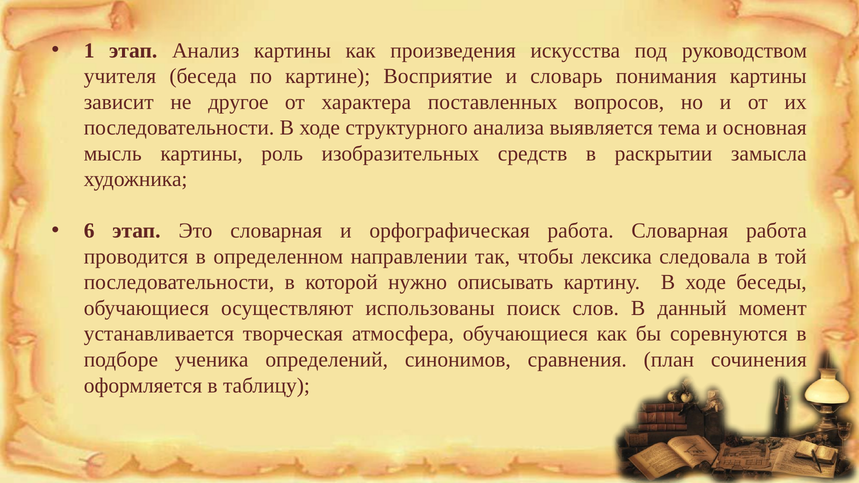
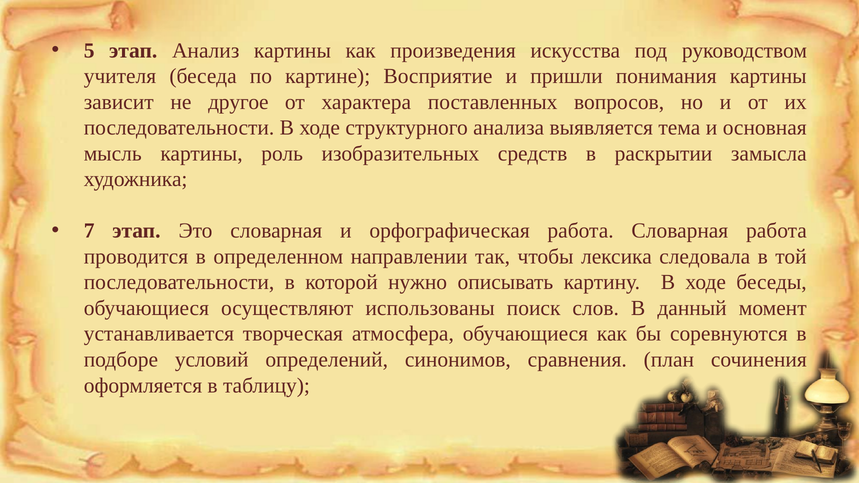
1: 1 -> 5
словарь: словарь -> пришли
6: 6 -> 7
ученика: ученика -> условий
